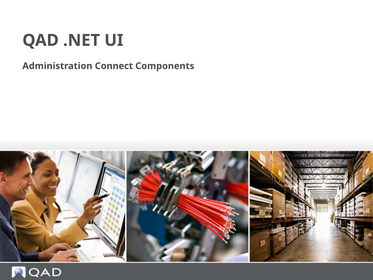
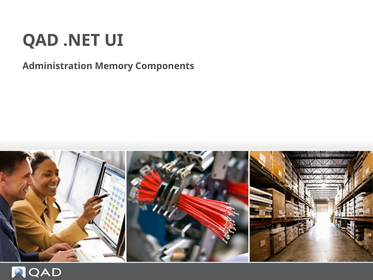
Connect: Connect -> Memory
